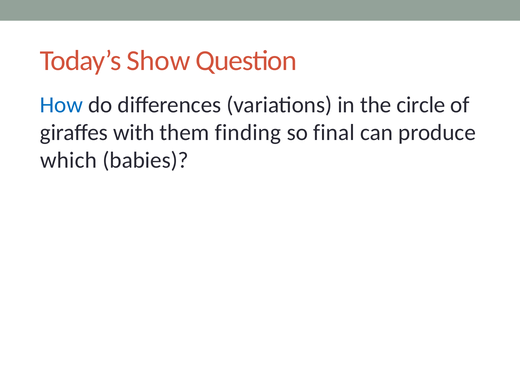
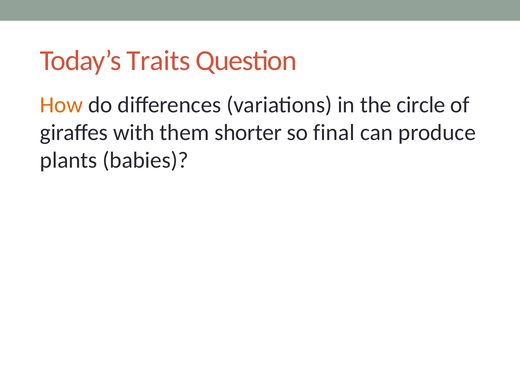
Show: Show -> Traits
How colour: blue -> orange
finding: finding -> shorter
which: which -> plants
